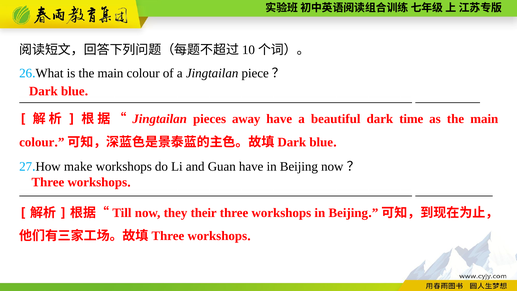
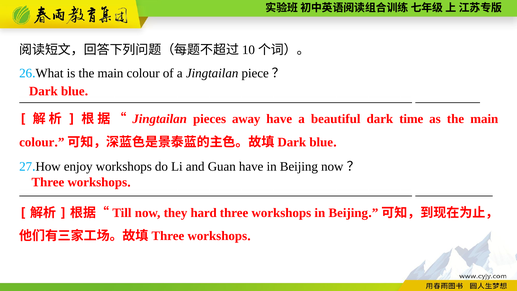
make: make -> enjoy
their: their -> hard
